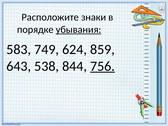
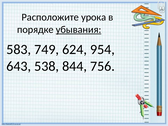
знаки: знаки -> урока
859: 859 -> 954
756 underline: present -> none
